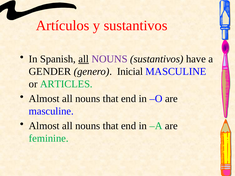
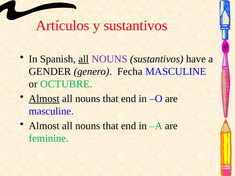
Inicial: Inicial -> Fecha
ARTICLES: ARTICLES -> OCTUBRE
Almost at (44, 99) underline: none -> present
